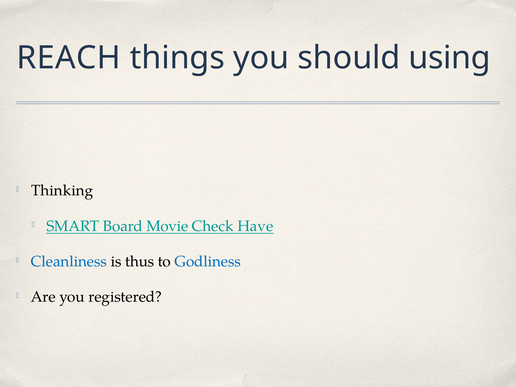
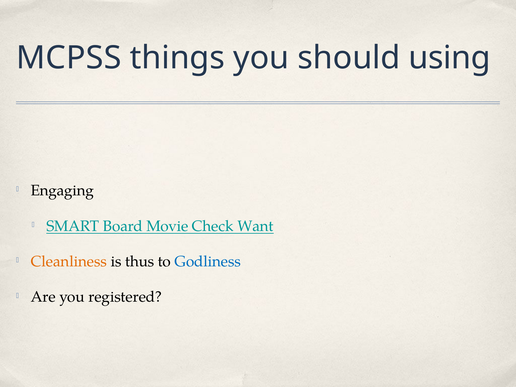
REACH: REACH -> MCPSS
Thinking: Thinking -> Engaging
Have: Have -> Want
Cleanliness colour: blue -> orange
